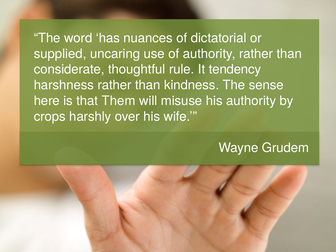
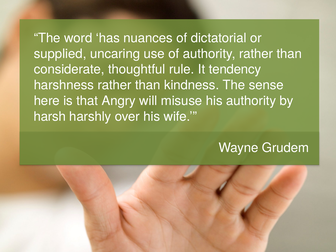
Them: Them -> Angry
crops: crops -> harsh
